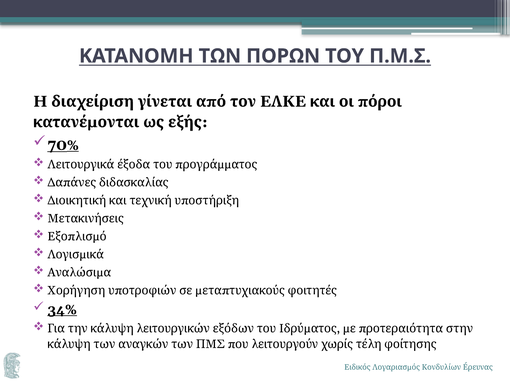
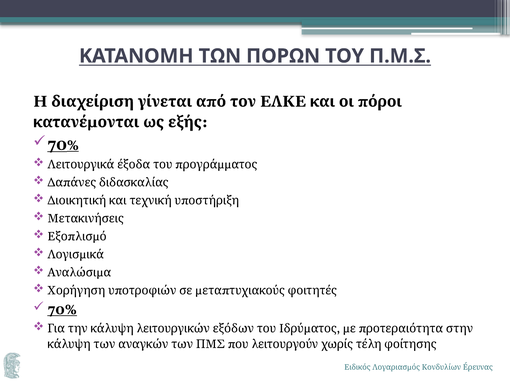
34%: 34% -> 70%
